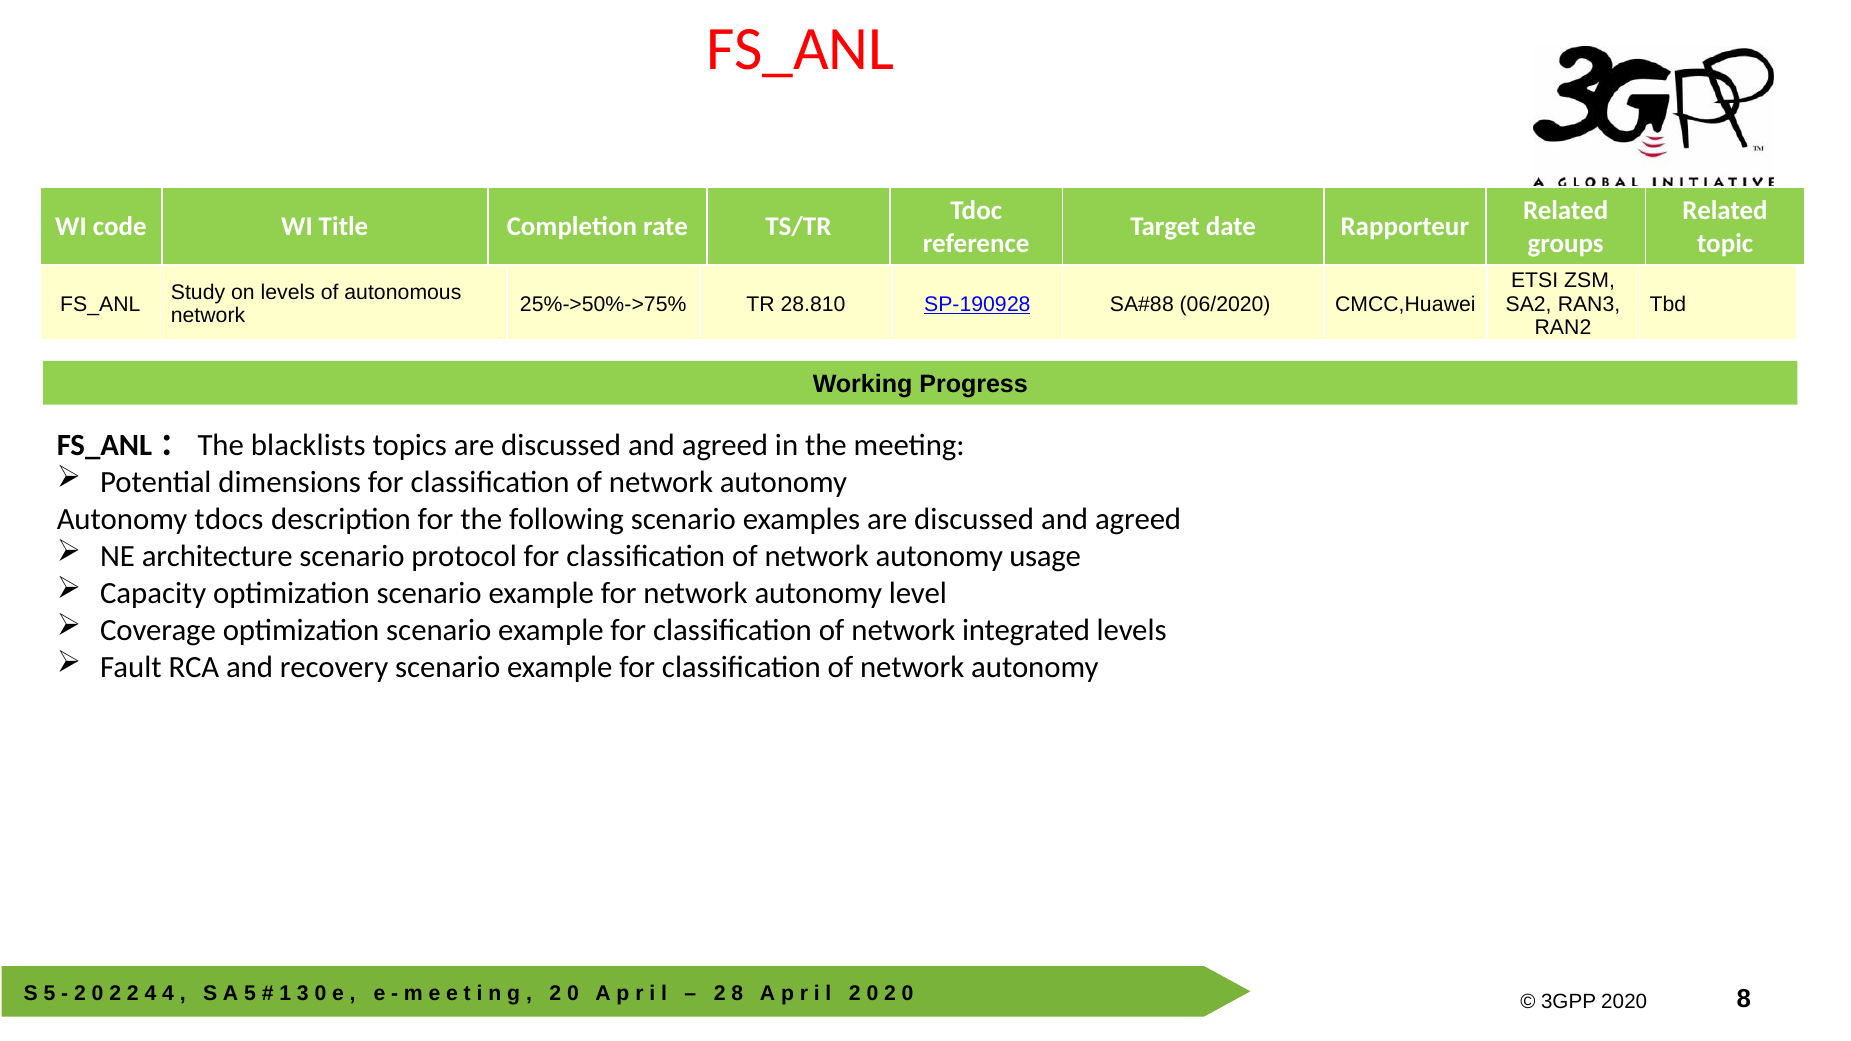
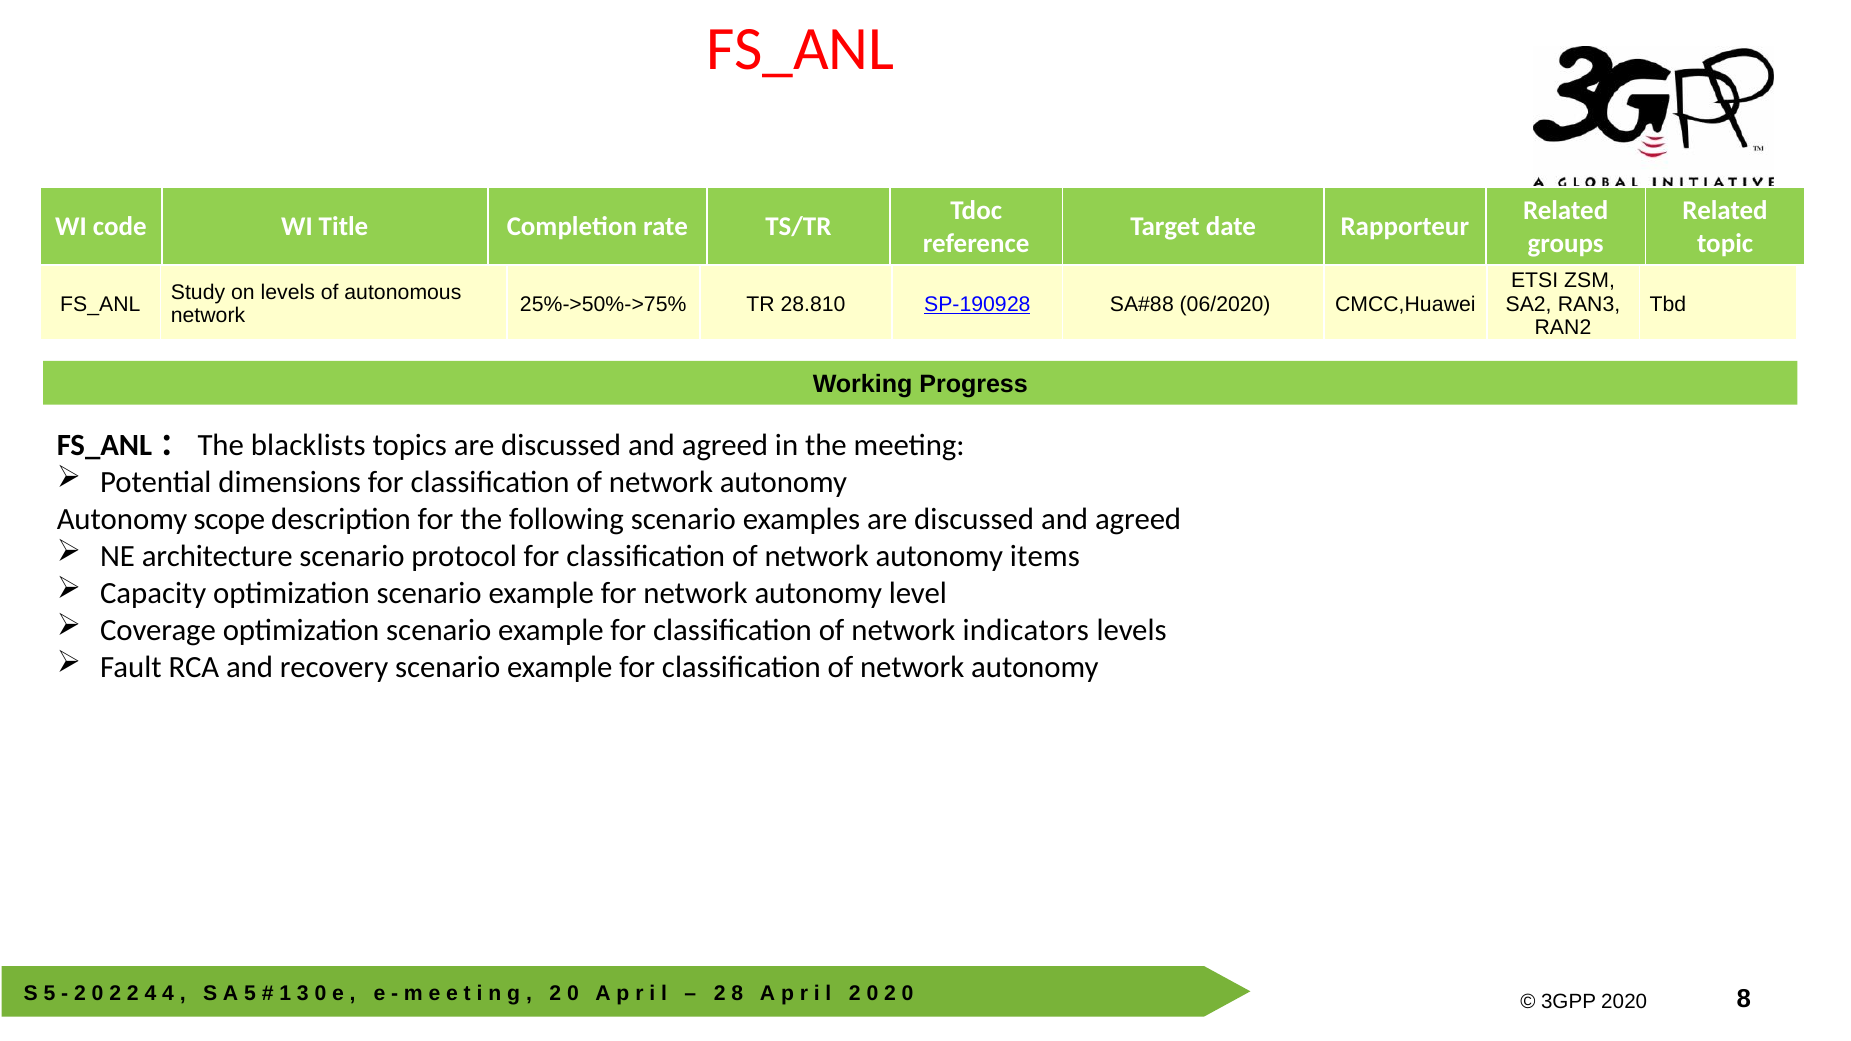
tdocs: tdocs -> scope
usage: usage -> items
integrated: integrated -> indicators
